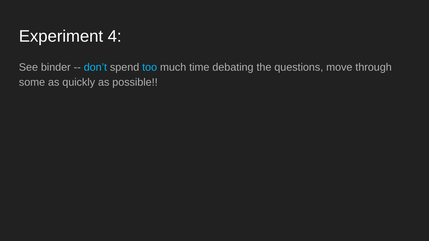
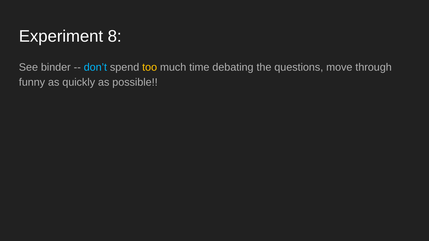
4: 4 -> 8
too colour: light blue -> yellow
some: some -> funny
